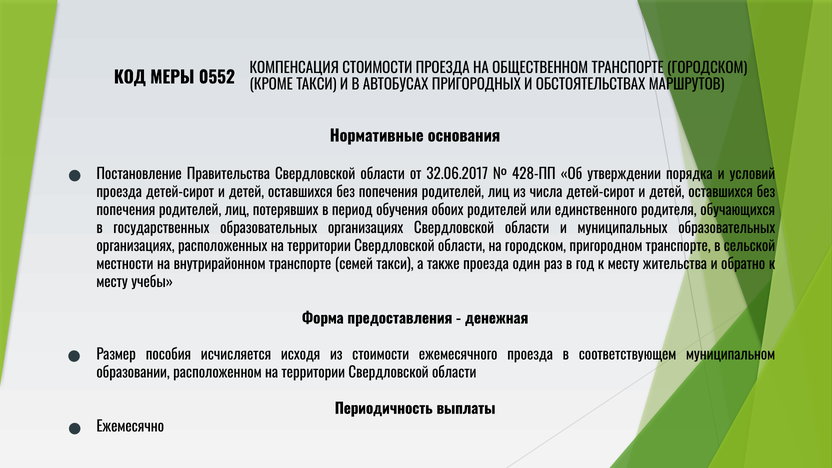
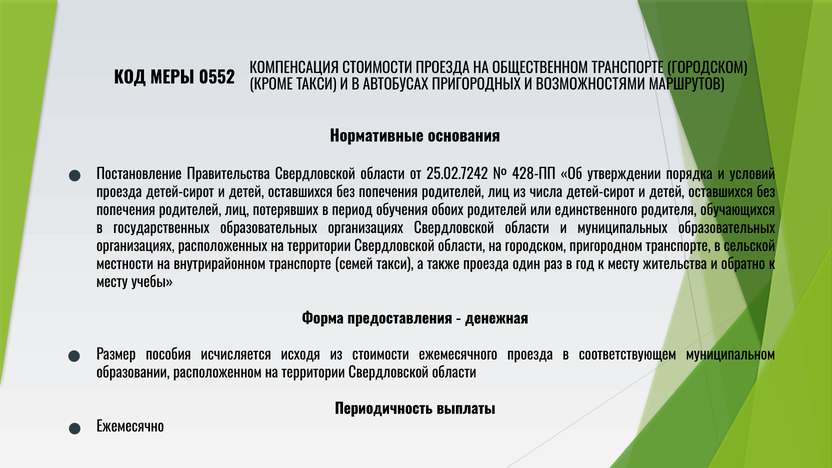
ОБСТОЯТЕЛЬСТВАХ: ОБСТОЯТЕЛЬСТВАХ -> ВОЗМОЖНОСТЯМИ
32.06.2017: 32.06.2017 -> 25.02.7242
